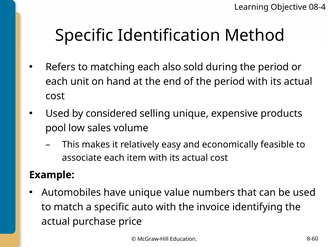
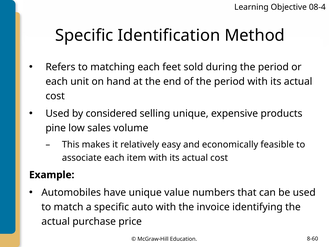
also: also -> feet
pool: pool -> pine
